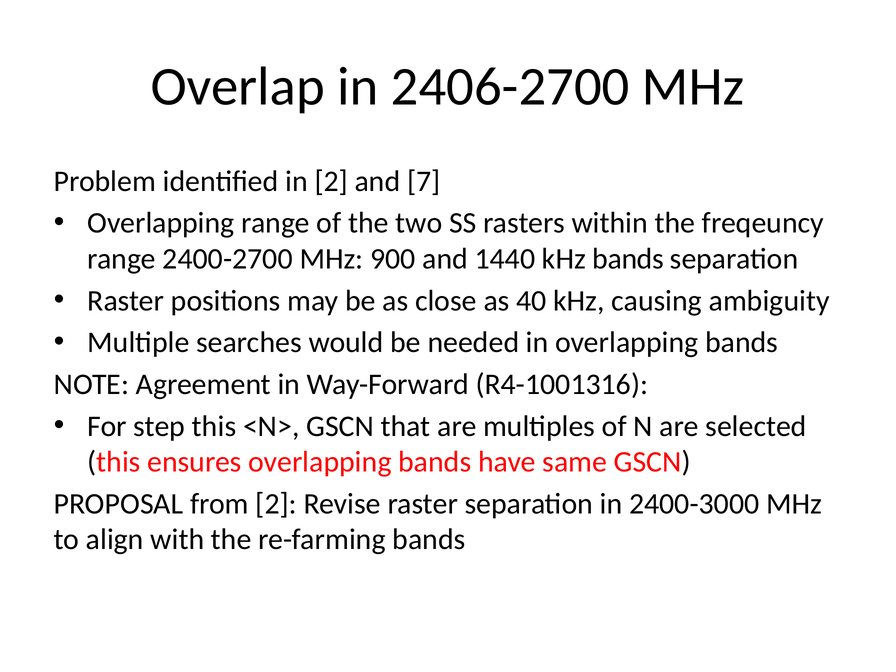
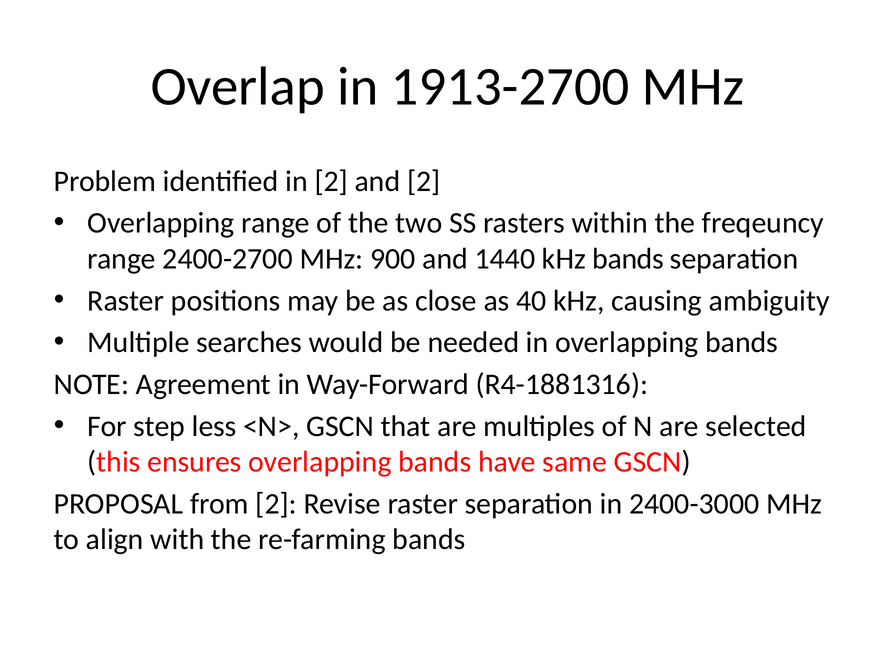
2406-2700: 2406-2700 -> 1913-2700
and 7: 7 -> 2
R4-1001316: R4-1001316 -> R4-1881316
step this: this -> less
